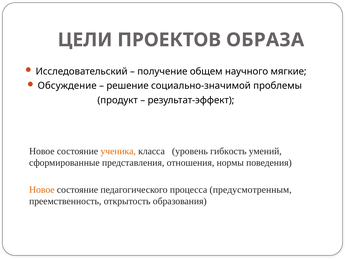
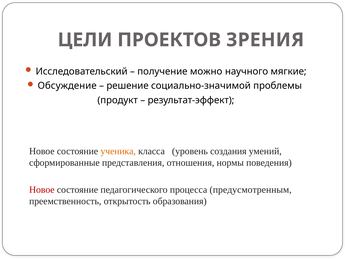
ОБРАЗА: ОБРАЗА -> ЗРЕНИЯ
общем: общем -> можно
гибкость: гибкость -> создания
Новое at (42, 189) colour: orange -> red
